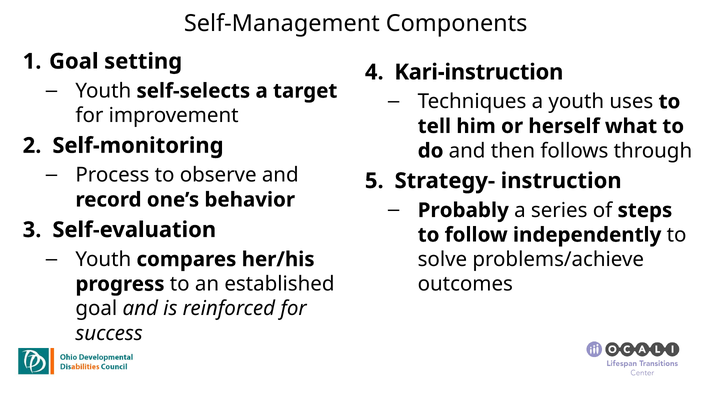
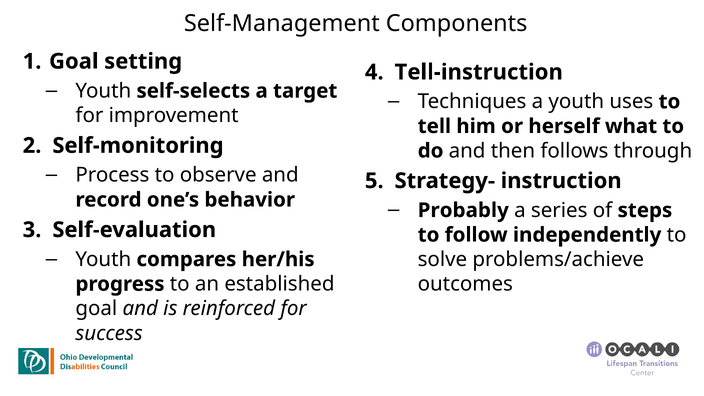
Kari-instruction: Kari-instruction -> Tell-instruction
